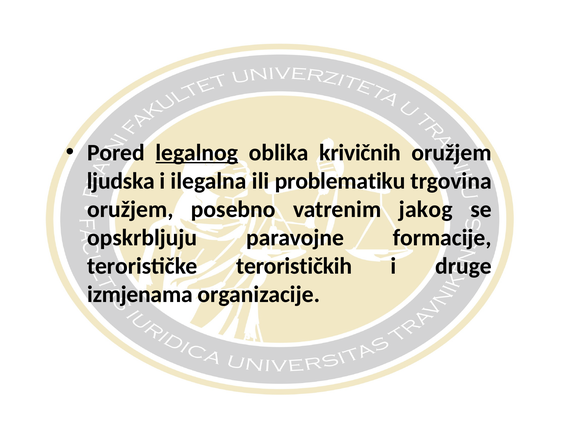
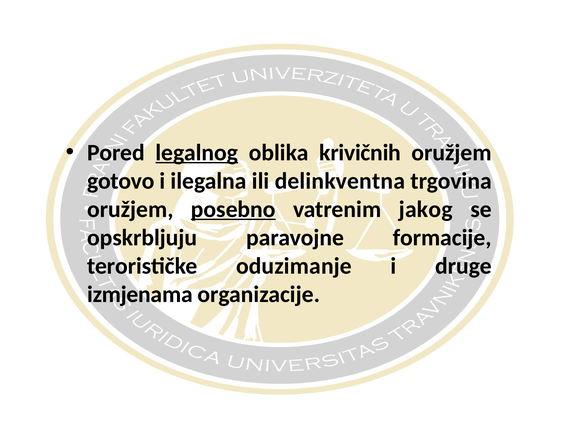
ljudska: ljudska -> gotovo
problematiku: problematiku -> delinkventna
posebno underline: none -> present
terorističkih: terorističkih -> oduzimanje
